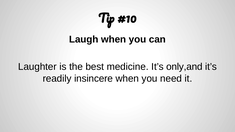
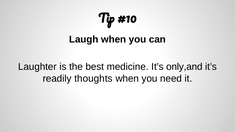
insincere: insincere -> thoughts
